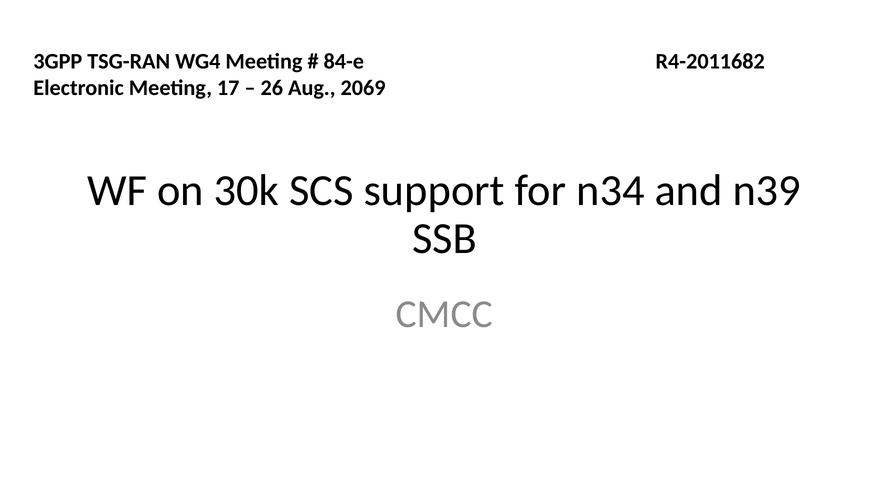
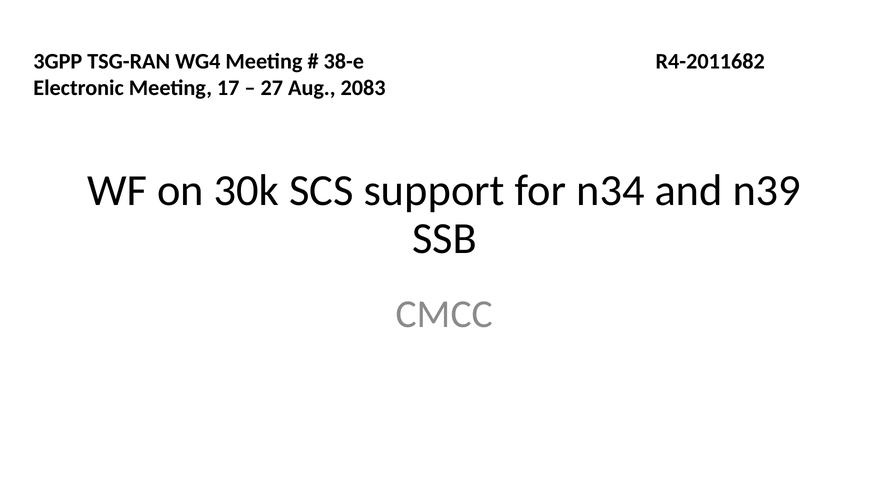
84-e: 84-e -> 38-e
26: 26 -> 27
2069: 2069 -> 2083
